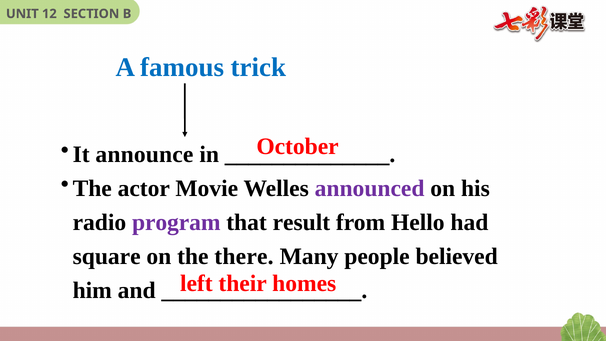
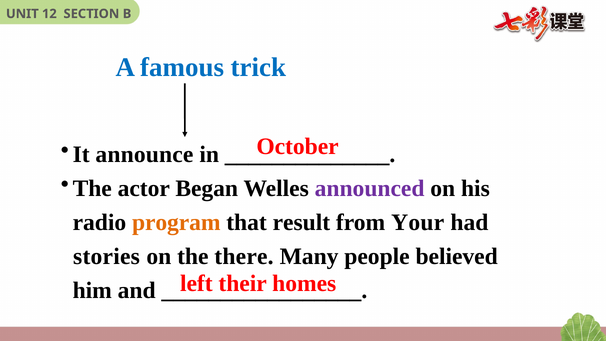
Movie: Movie -> Began
program colour: purple -> orange
Hello: Hello -> Your
square: square -> stories
